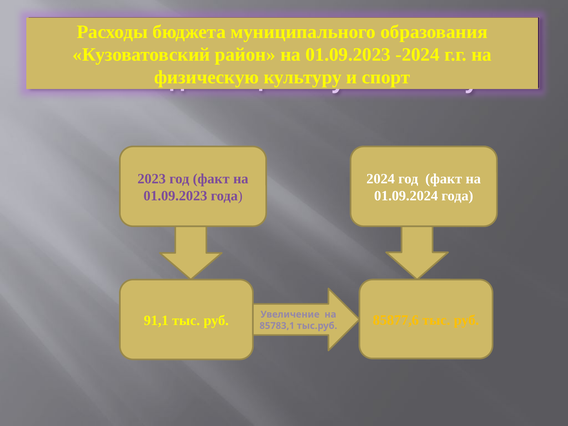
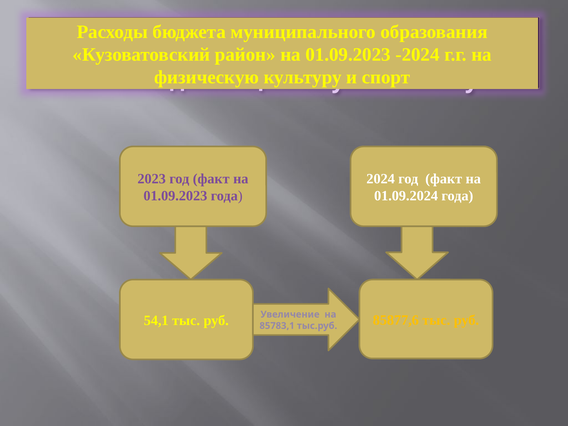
91,1: 91,1 -> 54,1
